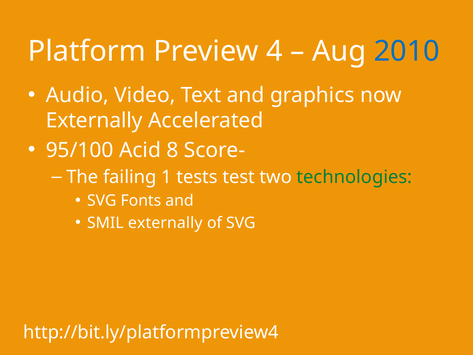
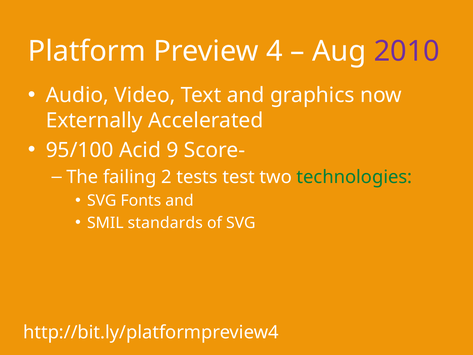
2010 colour: blue -> purple
8: 8 -> 9
1: 1 -> 2
SMIL externally: externally -> standards
